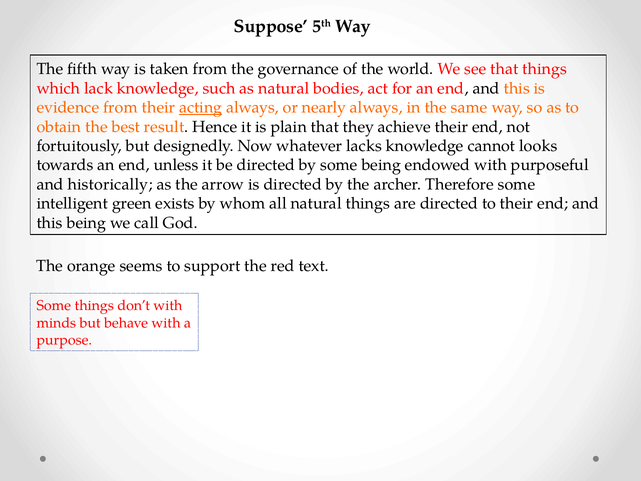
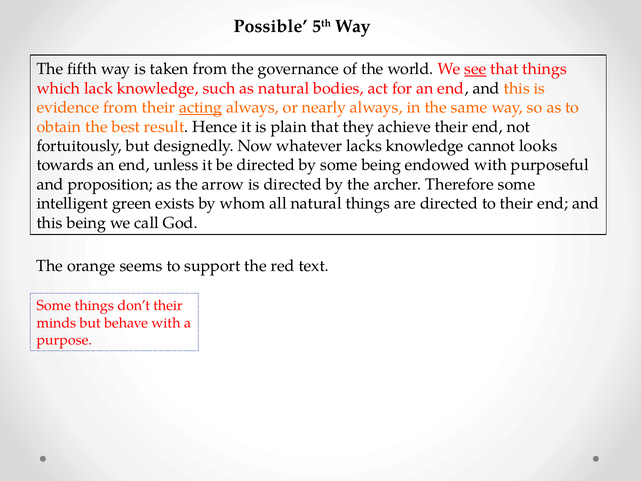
Suppose: Suppose -> Possible
see underline: none -> present
historically: historically -> proposition
don’t with: with -> their
